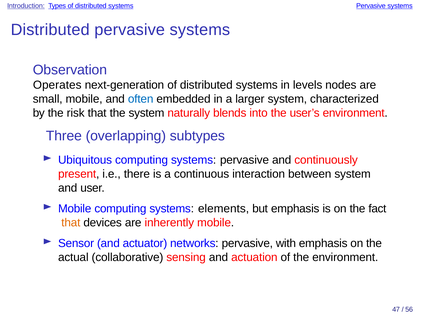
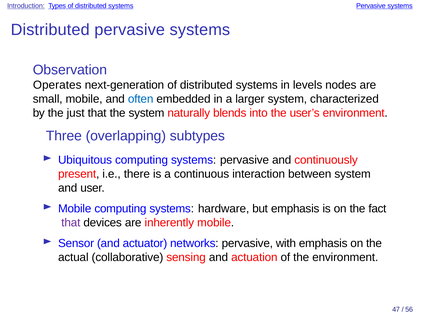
risk: risk -> just
elements: elements -> hardware
that at (71, 223) colour: orange -> purple
